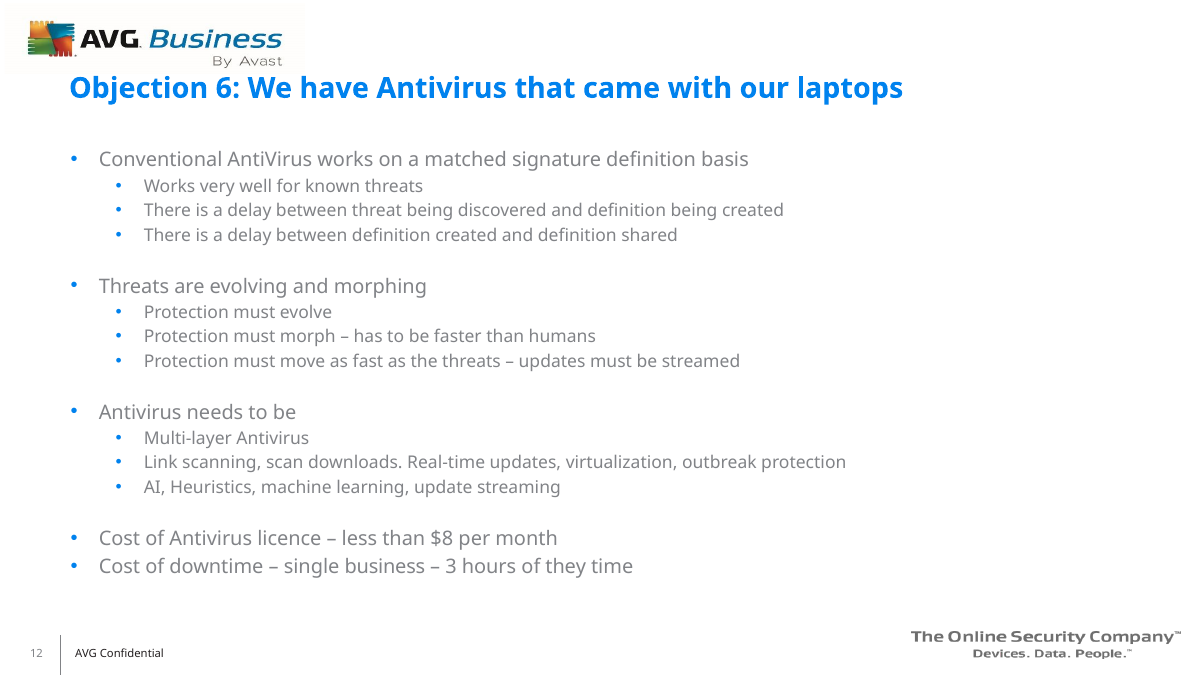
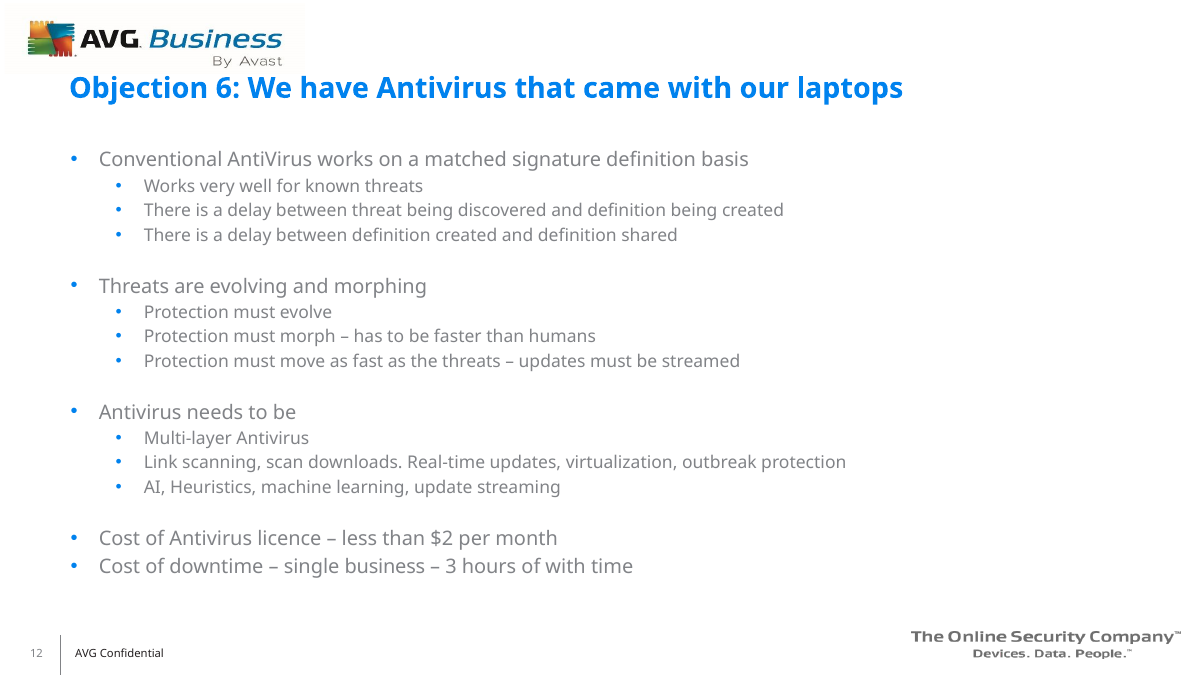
$8: $8 -> $2
of they: they -> with
